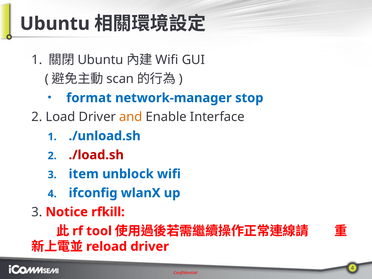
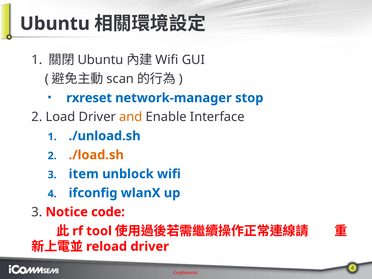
format: format -> rxreset
./load.sh colour: red -> orange
rfkill: rfkill -> code
